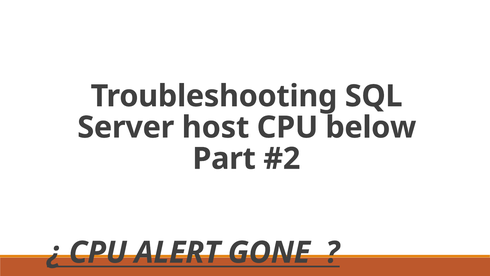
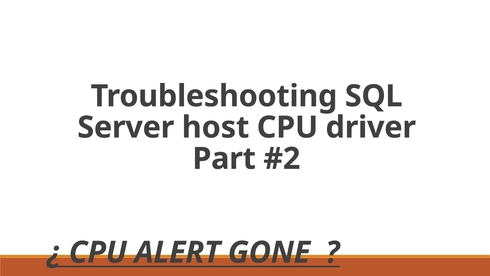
below: below -> driver
